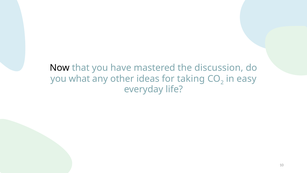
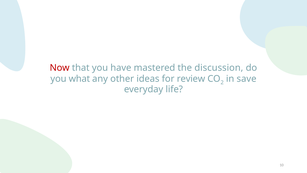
Now colour: black -> red
taking: taking -> review
easy: easy -> save
